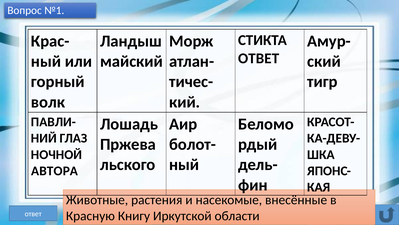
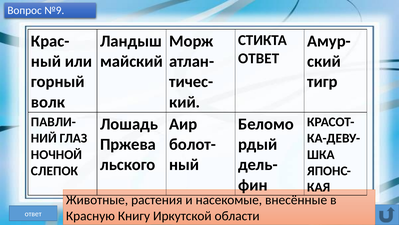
№1: №1 -> №9
АВТОРА: АВТОРА -> СЛЕПОК
